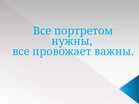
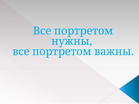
провожает at (62, 52): провожает -> портретом
